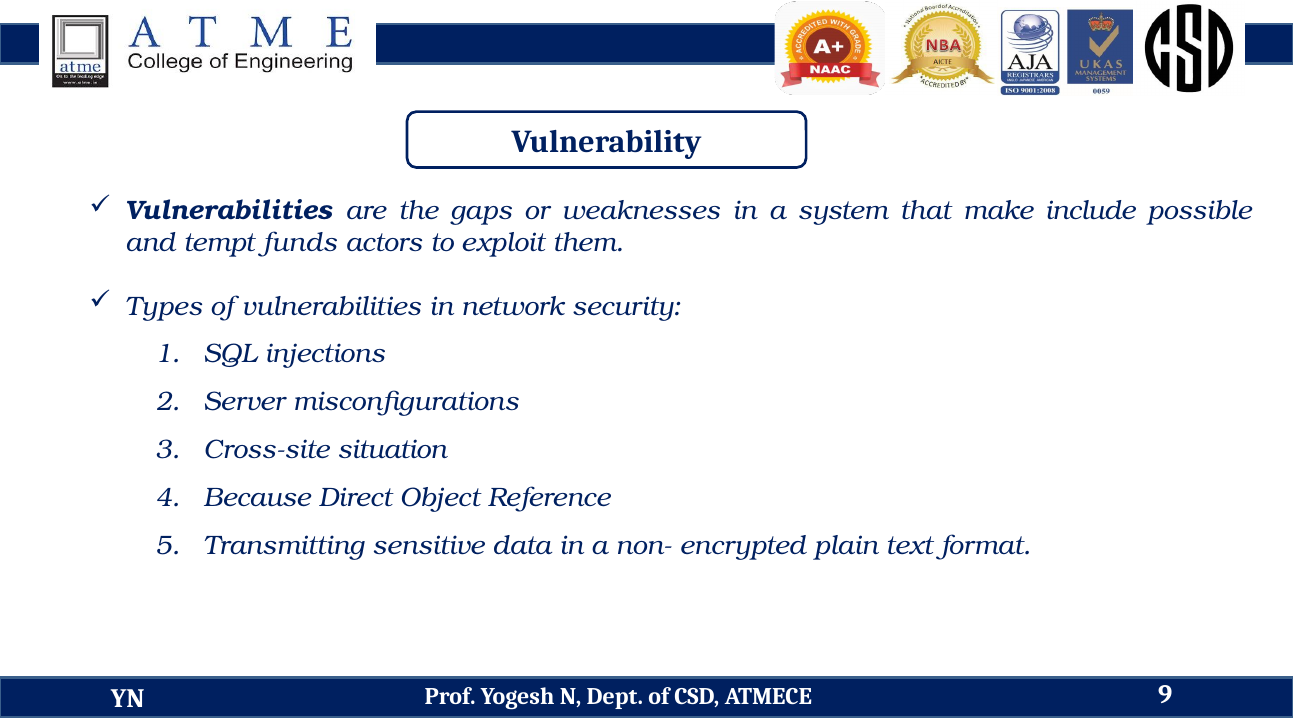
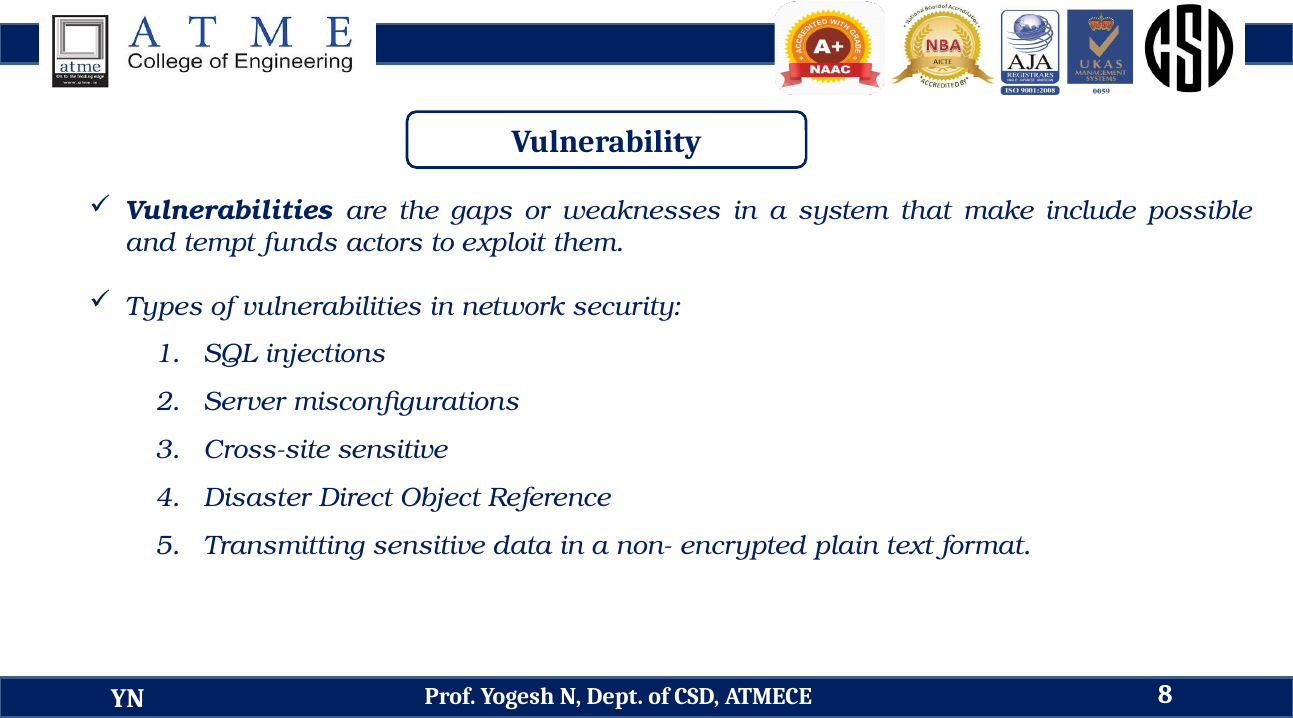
Cross-site situation: situation -> sensitive
Because: Because -> Disaster
9: 9 -> 8
